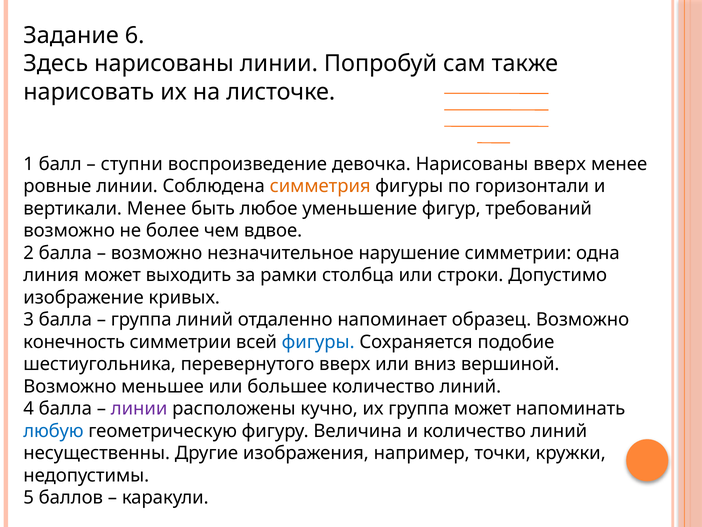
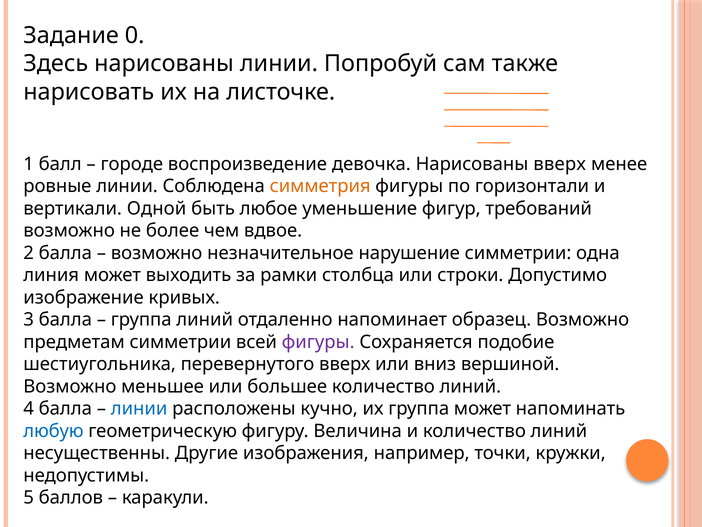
6: 6 -> 0
ступни: ступни -> городе
вертикали Менее: Менее -> Одной
конечность: конечность -> предметам
фигуры at (318, 342) colour: blue -> purple
линии at (139, 408) colour: purple -> blue
